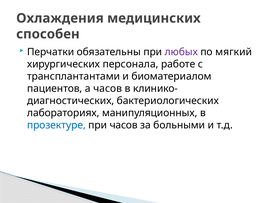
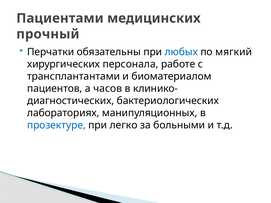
Охлаждения: Охлаждения -> Пациентами
способен: способен -> прочный
любых colour: purple -> blue
при часов: часов -> легко
